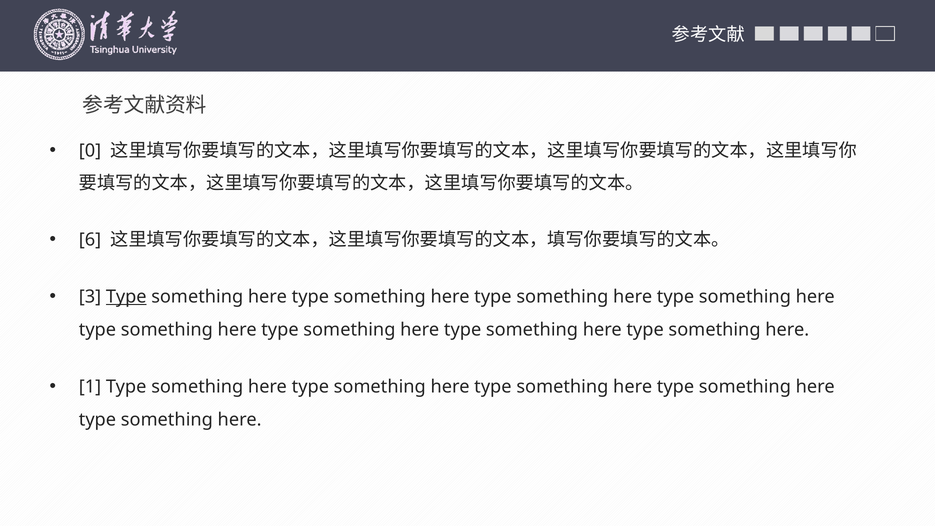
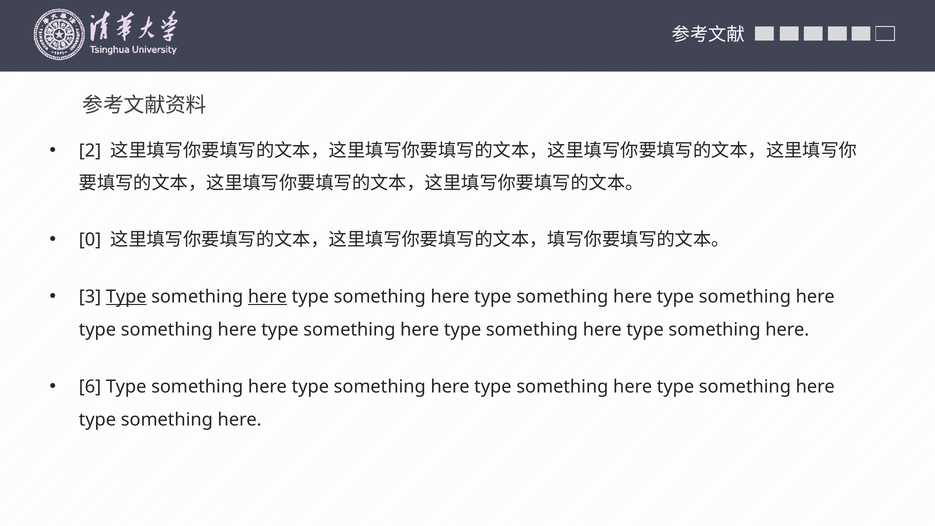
0: 0 -> 2
6: 6 -> 0
here at (267, 297) underline: none -> present
1: 1 -> 6
